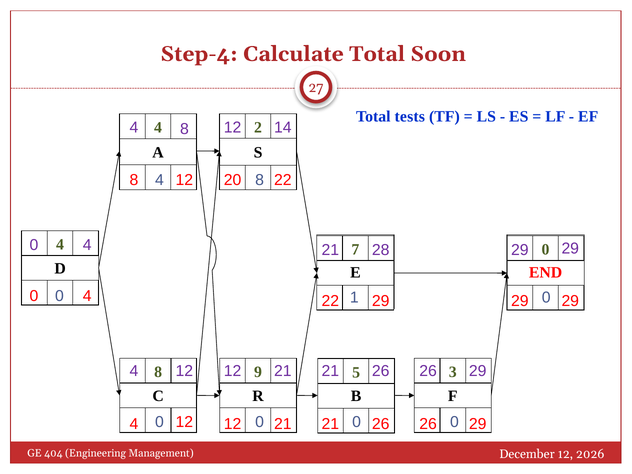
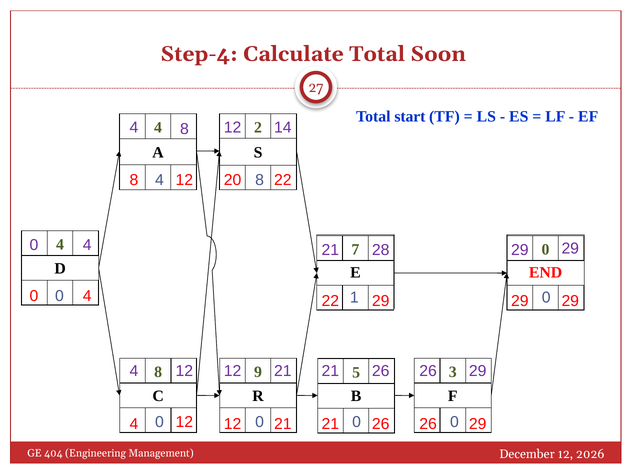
tests: tests -> start
